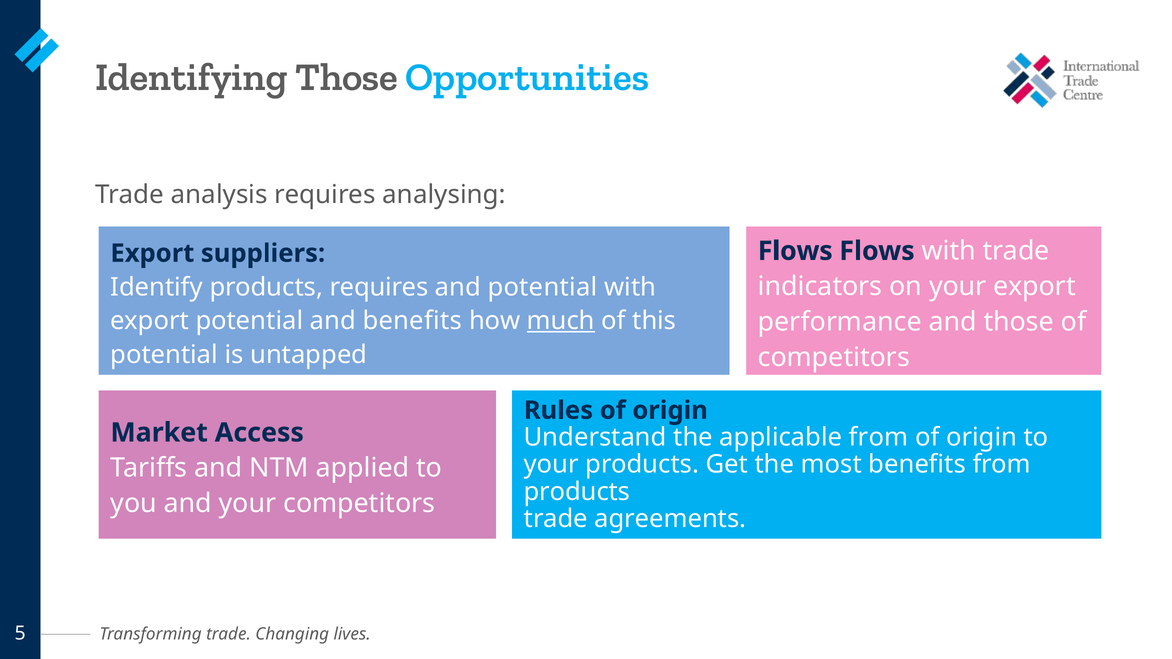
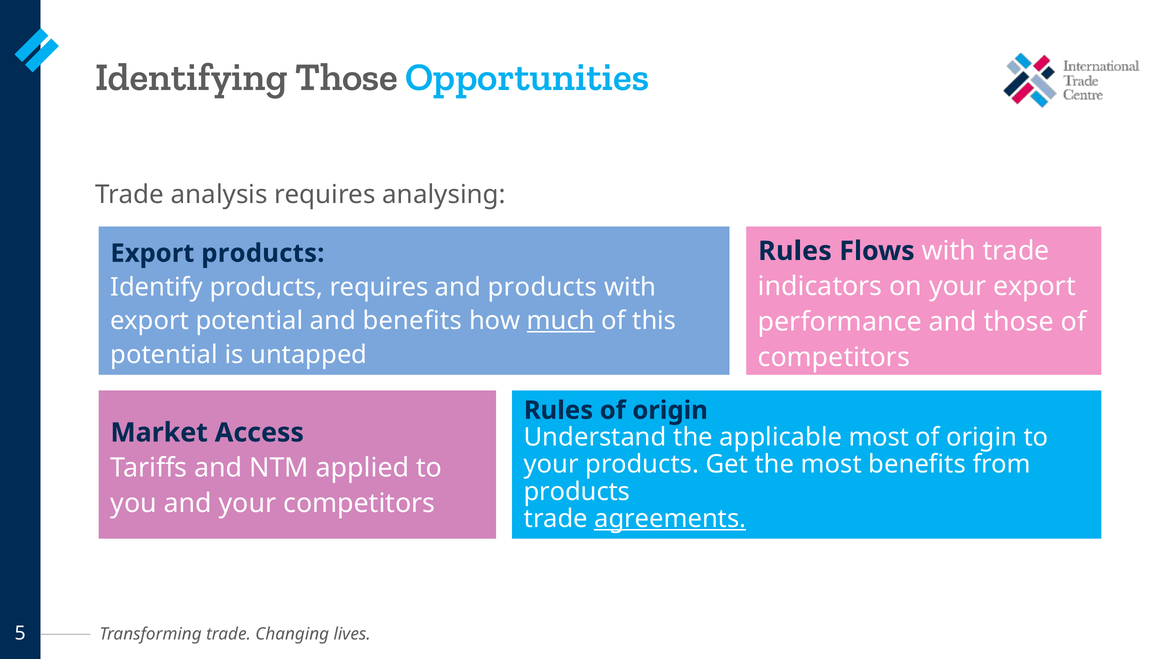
Flows at (795, 251): Flows -> Rules
Export suppliers: suppliers -> products
and potential: potential -> products
applicable from: from -> most
agreements underline: none -> present
